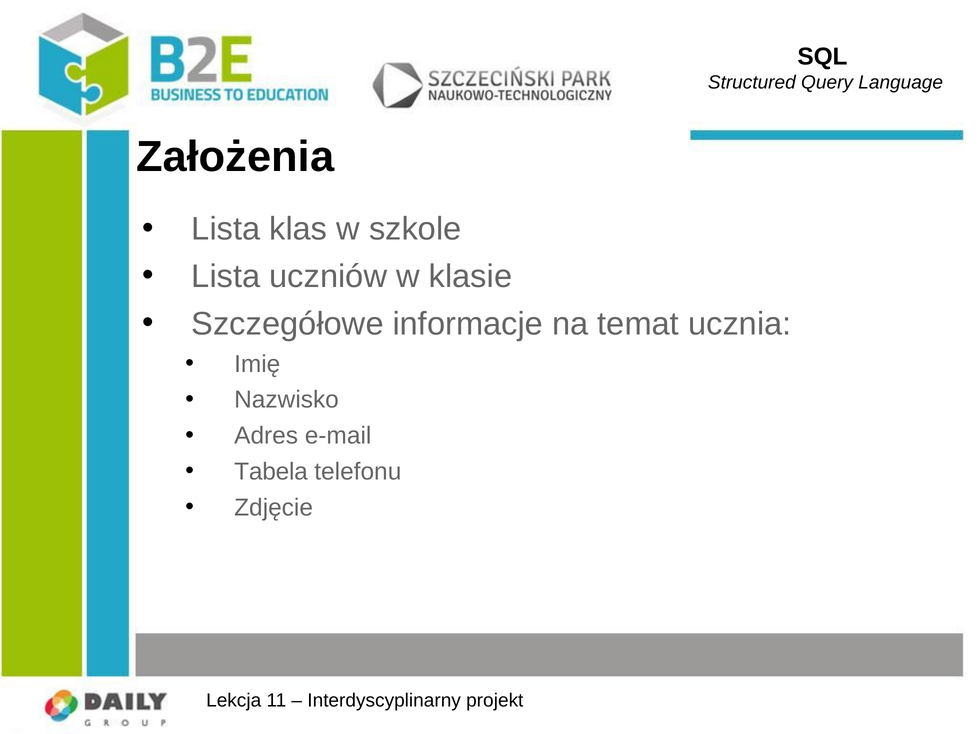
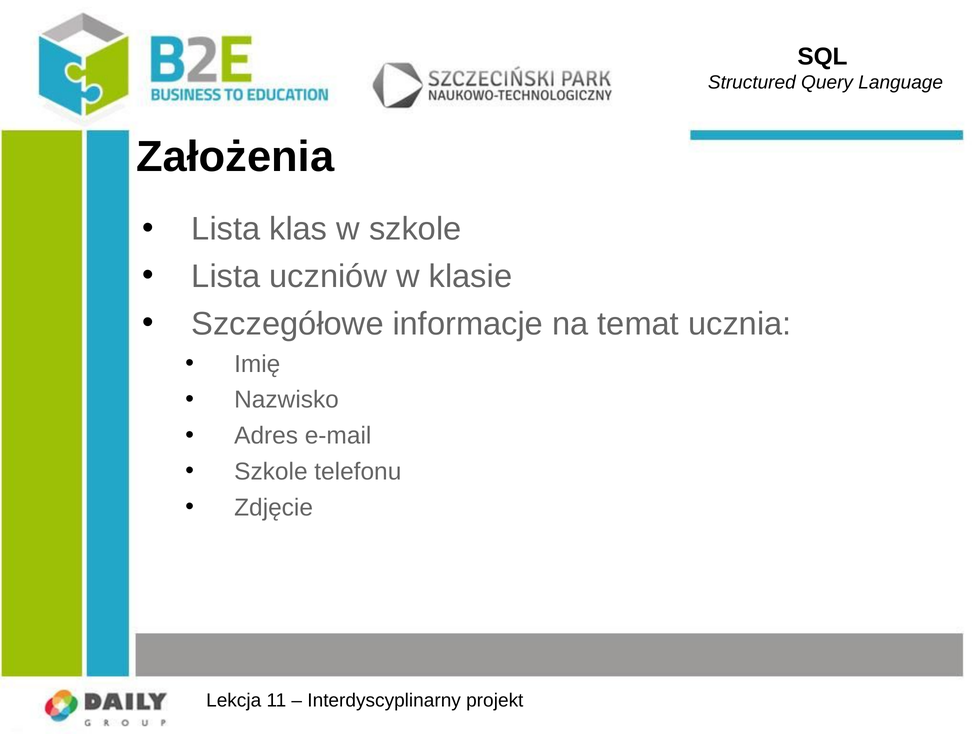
Tabela at (271, 472): Tabela -> Szkole
